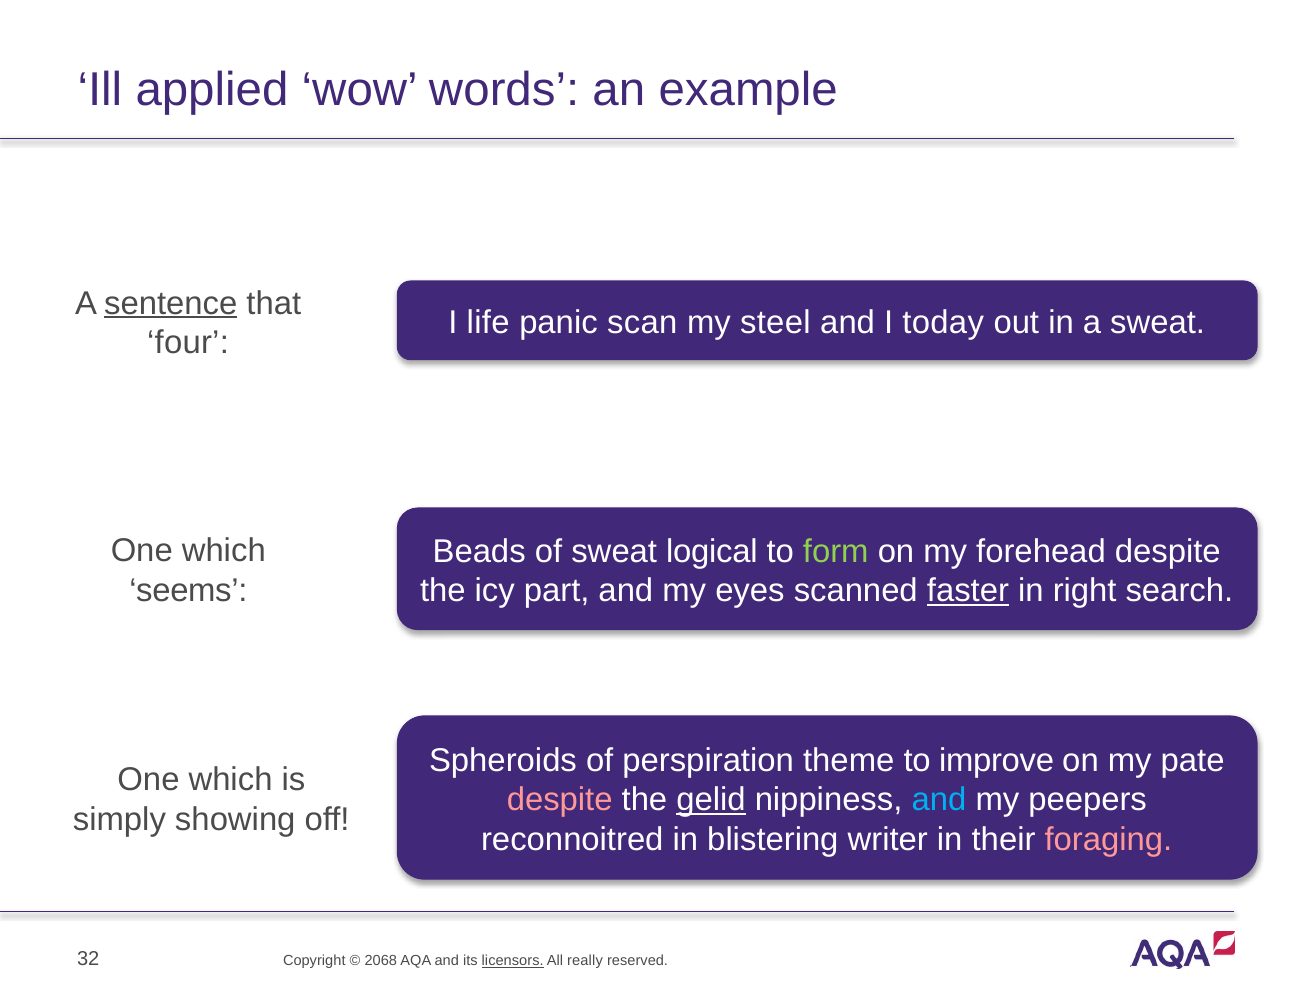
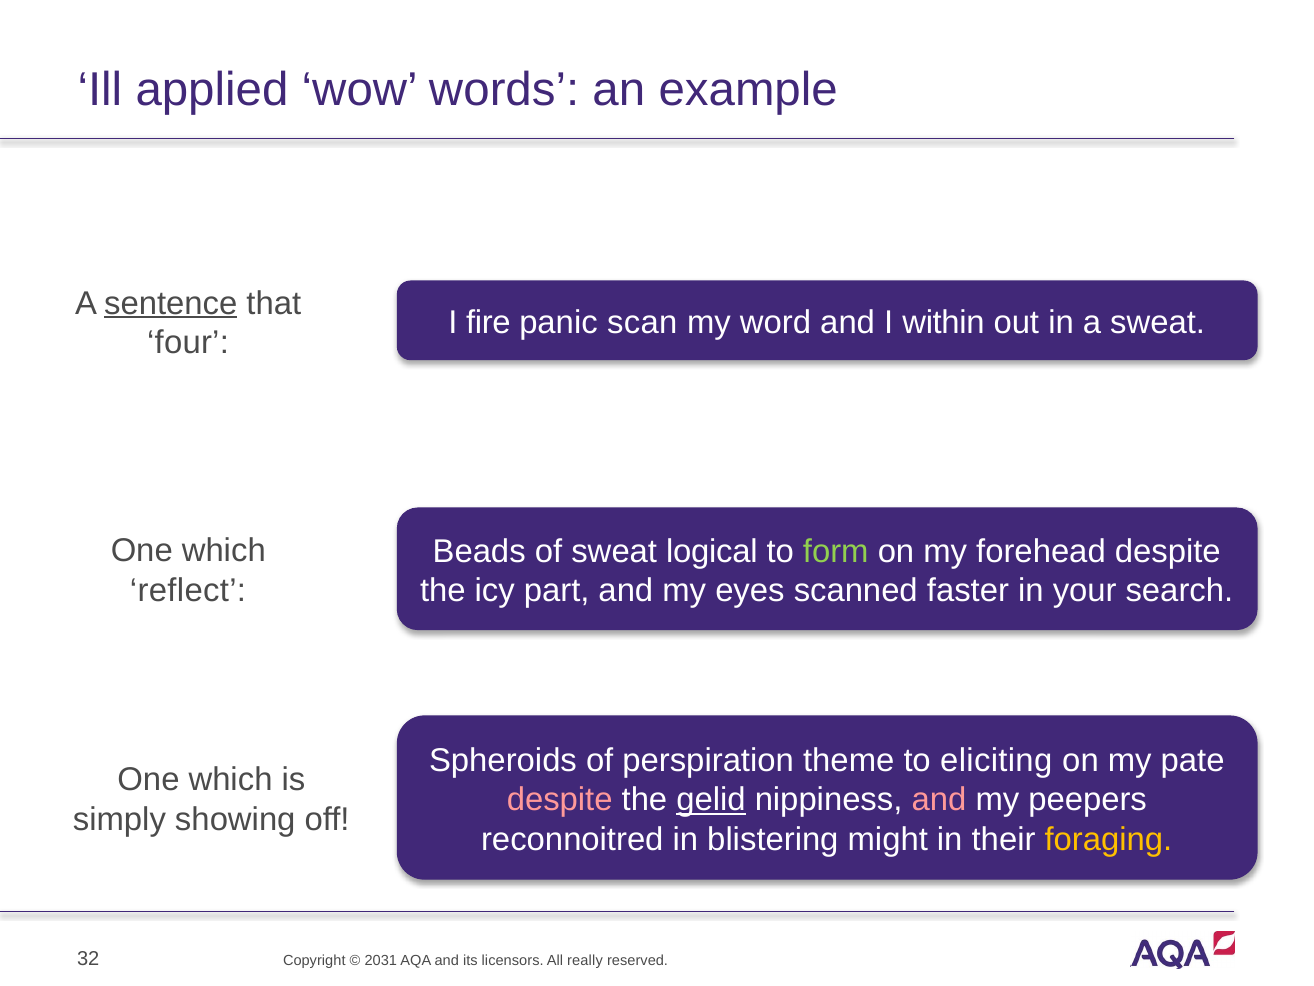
life: life -> fire
steel: steel -> word
today: today -> within
seems: seems -> reflect
faster underline: present -> none
right: right -> your
improve: improve -> eliciting
and at (939, 799) colour: light blue -> pink
writer: writer -> might
foraging colour: pink -> yellow
2068: 2068 -> 2031
licensors underline: present -> none
